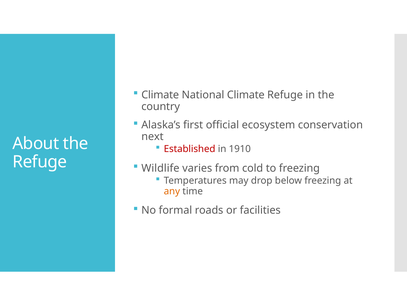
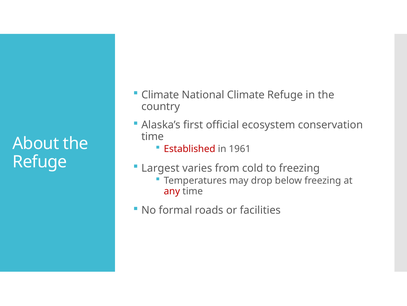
next at (152, 136): next -> time
1910: 1910 -> 1961
Wildlife: Wildlife -> Largest
any colour: orange -> red
